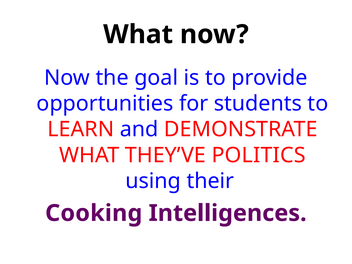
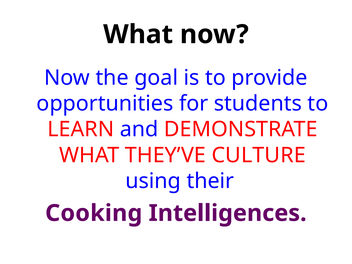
POLITICS: POLITICS -> CULTURE
